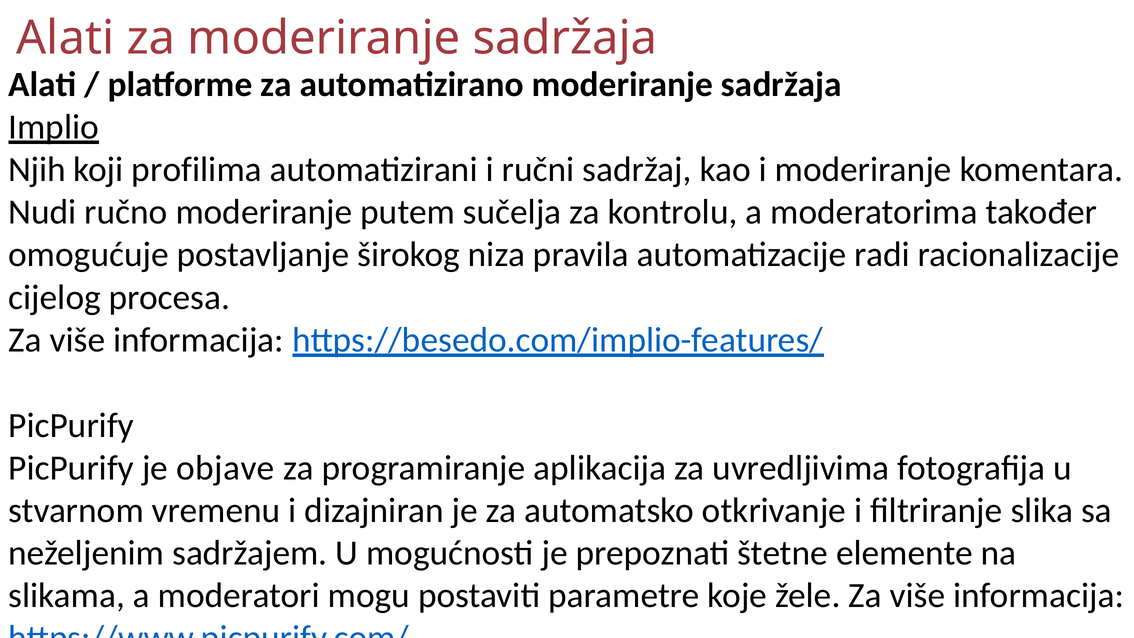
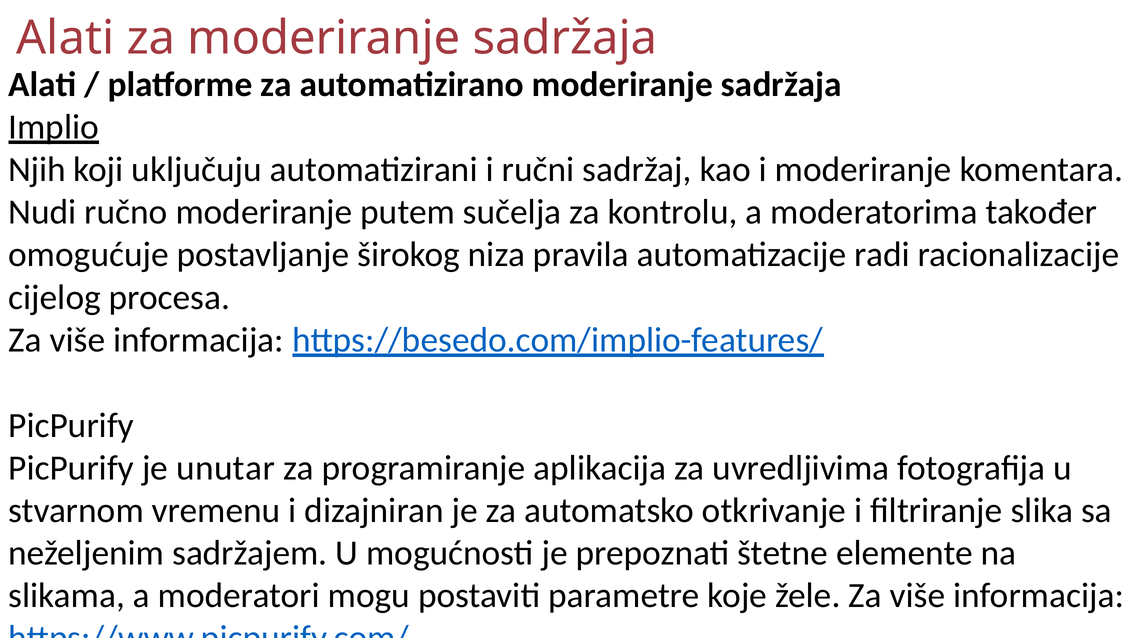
profilima: profilima -> uključuju
objave: objave -> unutar
